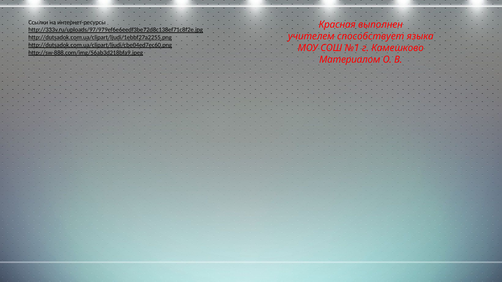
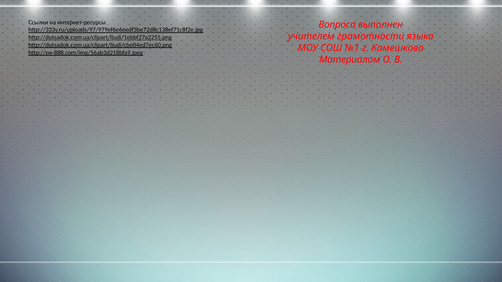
Красная: Красная -> Вопроса
способствует: способствует -> грамотности
